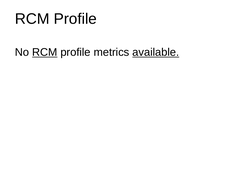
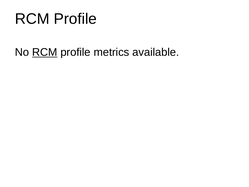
available underline: present -> none
